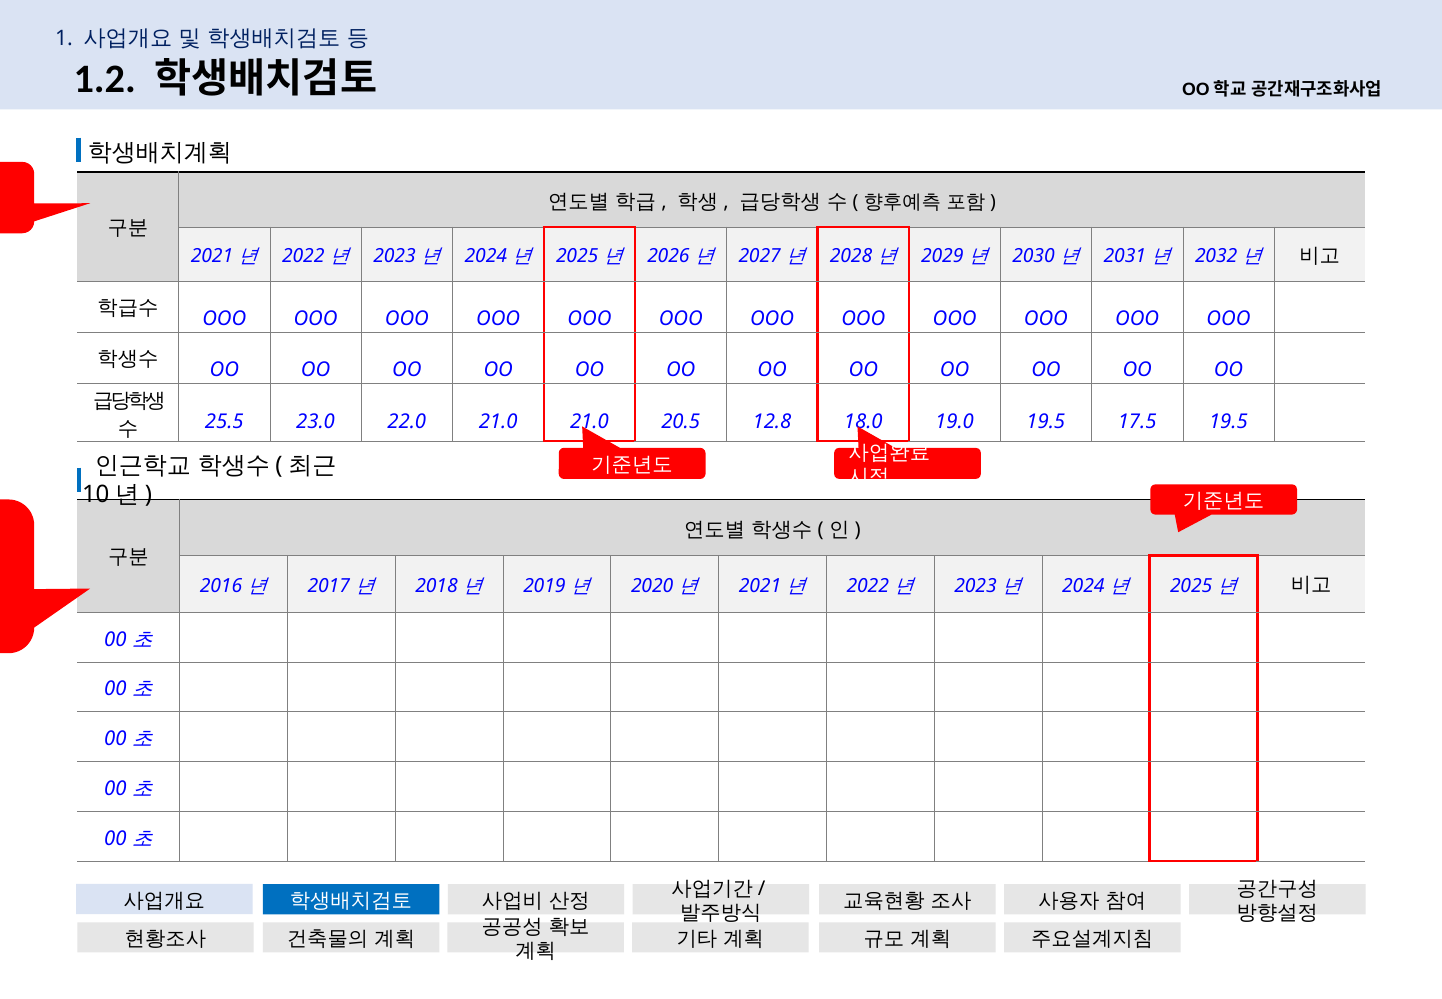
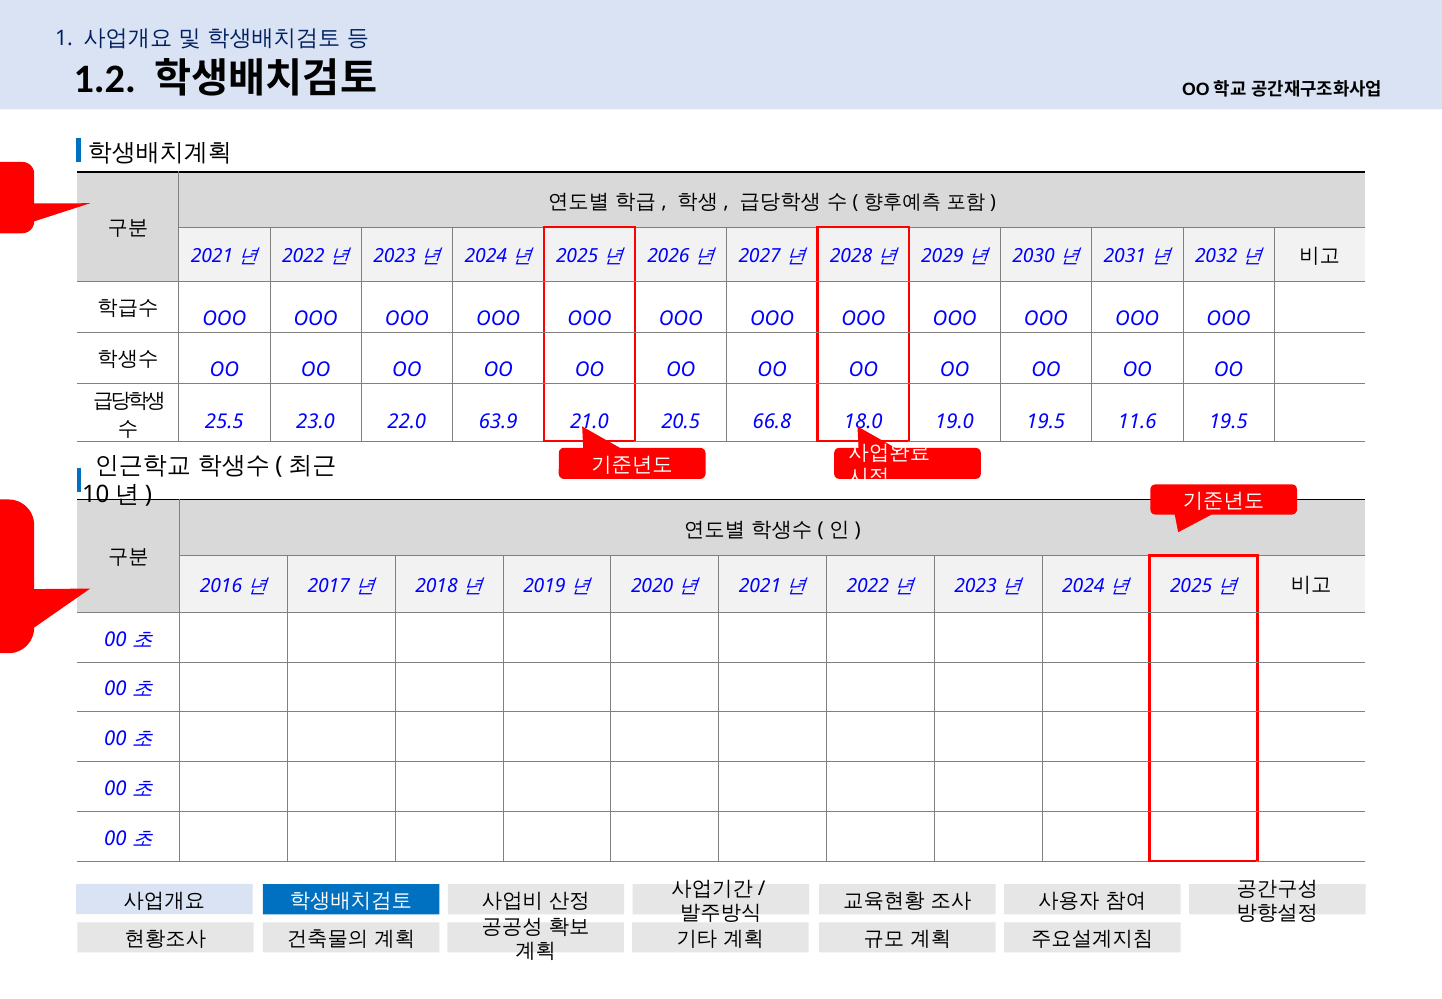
22.0 21.0: 21.0 -> 63.9
12.8: 12.8 -> 66.8
17.5: 17.5 -> 11.6
